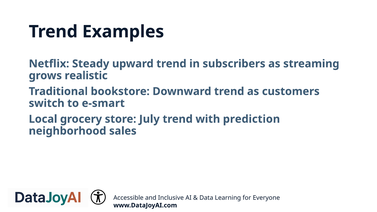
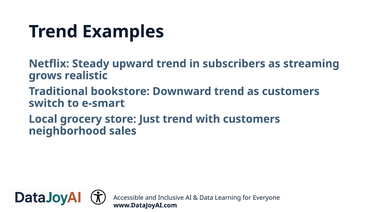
July: July -> Just
with prediction: prediction -> customers
